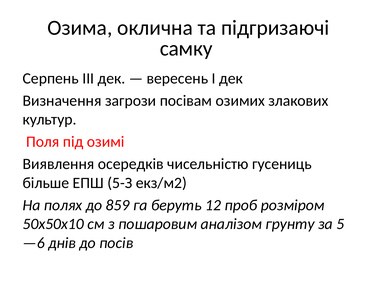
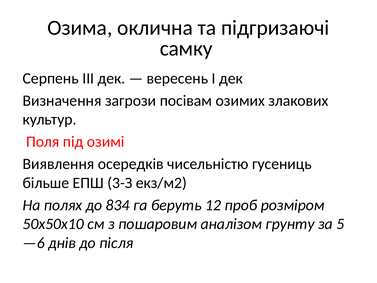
5-З: 5-З -> 3-З
859: 859 -> 834
посів: посів -> після
